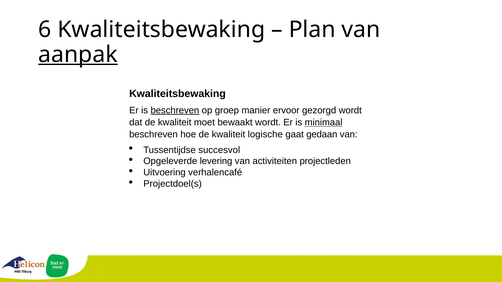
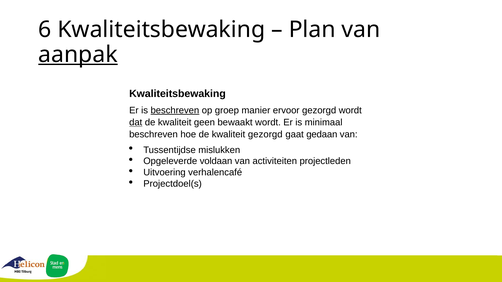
dat underline: none -> present
moet: moet -> geen
minimaal underline: present -> none
kwaliteit logische: logische -> gezorgd
succesvol: succesvol -> mislukken
levering: levering -> voldaan
